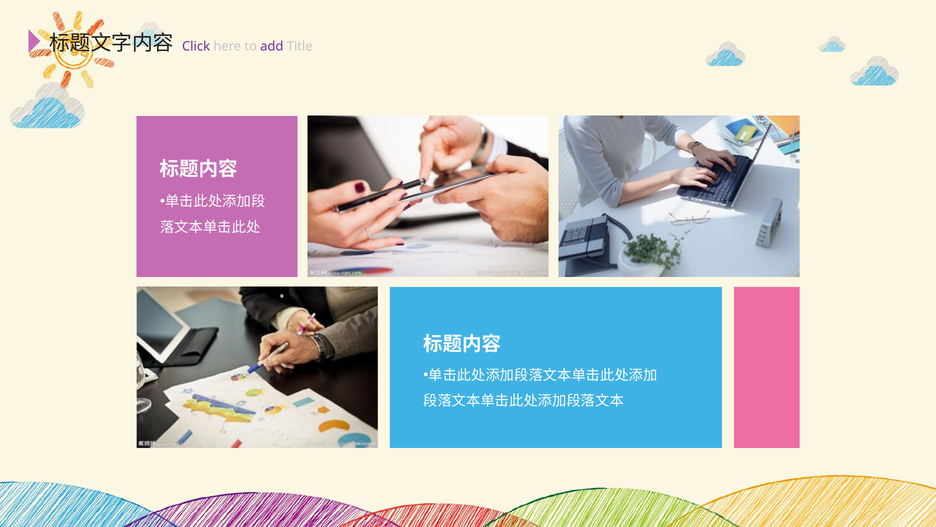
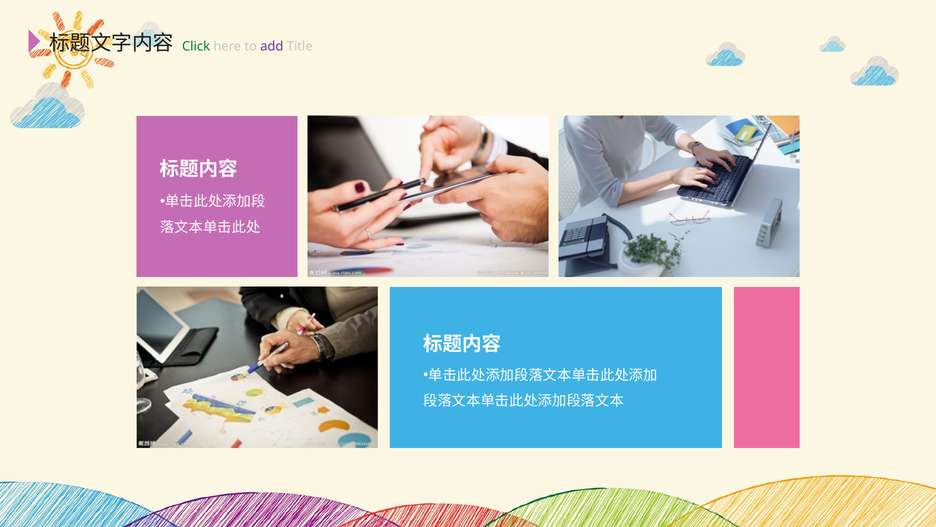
Click colour: purple -> green
